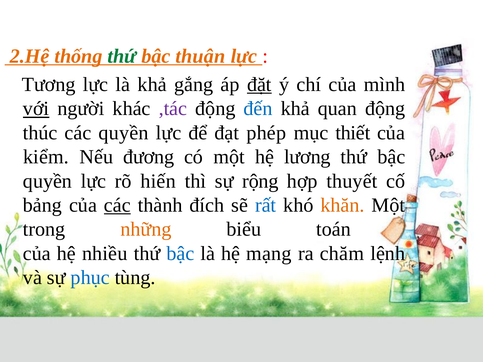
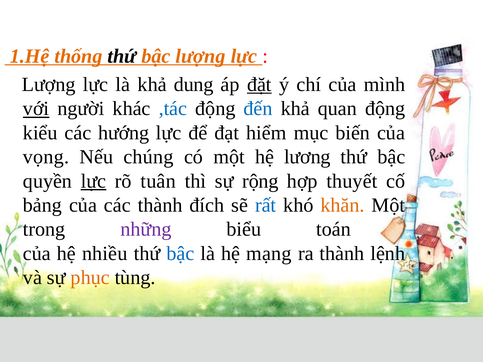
2.Hệ: 2.Hệ -> 1.Hệ
thứ at (122, 56) colour: green -> black
bậc thuận: thuận -> lượng
Tương at (49, 85): Tương -> Lượng
gắng: gắng -> dung
,tác colour: purple -> blue
thúc: thúc -> kiểu
các quyền: quyền -> hướng
phép: phép -> hiểm
thiết: thiết -> biến
kiểm: kiểm -> vọng
đương: đương -> chúng
lực at (94, 181) underline: none -> present
hiến: hiến -> tuân
các at (117, 205) underline: present -> none
những colour: orange -> purple
ra chăm: chăm -> thành
phục colour: blue -> orange
